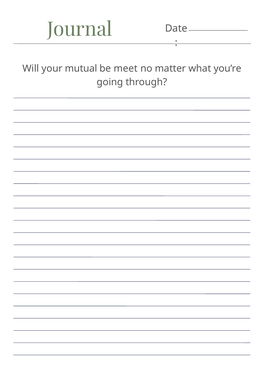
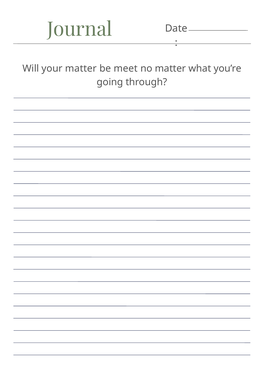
your mutual: mutual -> matter
